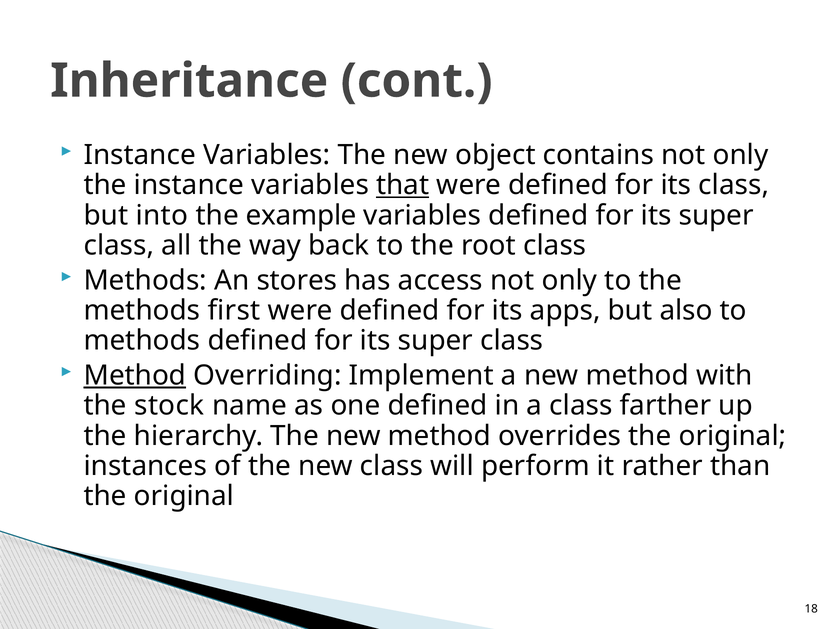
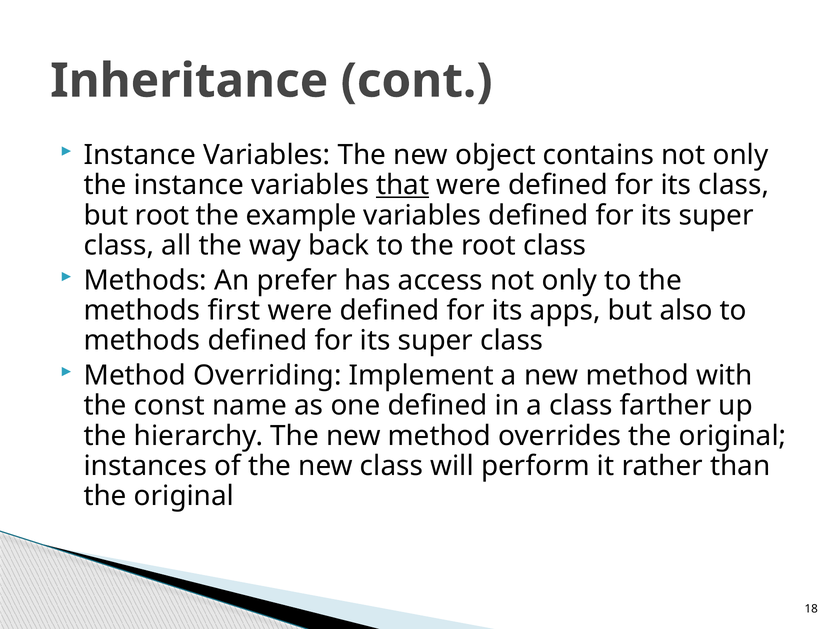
but into: into -> root
stores: stores -> prefer
Method at (135, 375) underline: present -> none
stock: stock -> const
